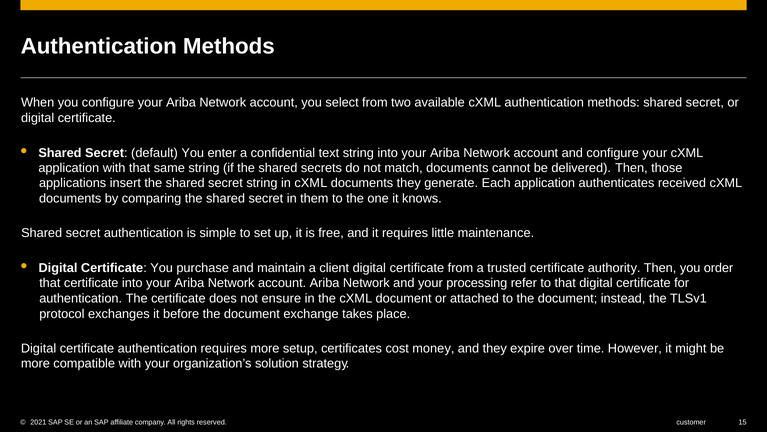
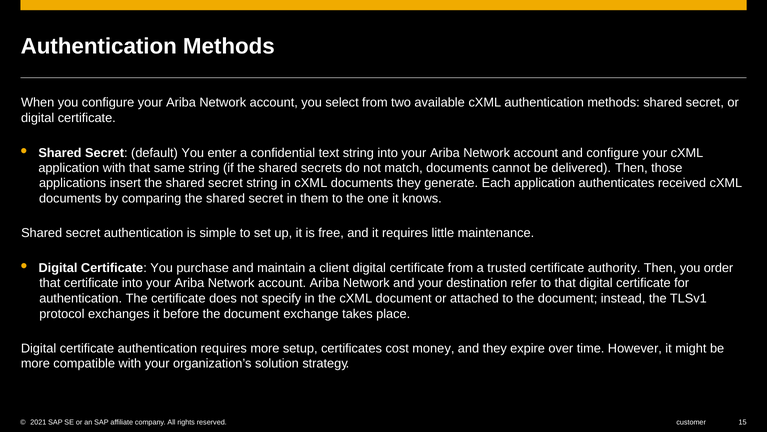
processing: processing -> destination
ensure: ensure -> specify
